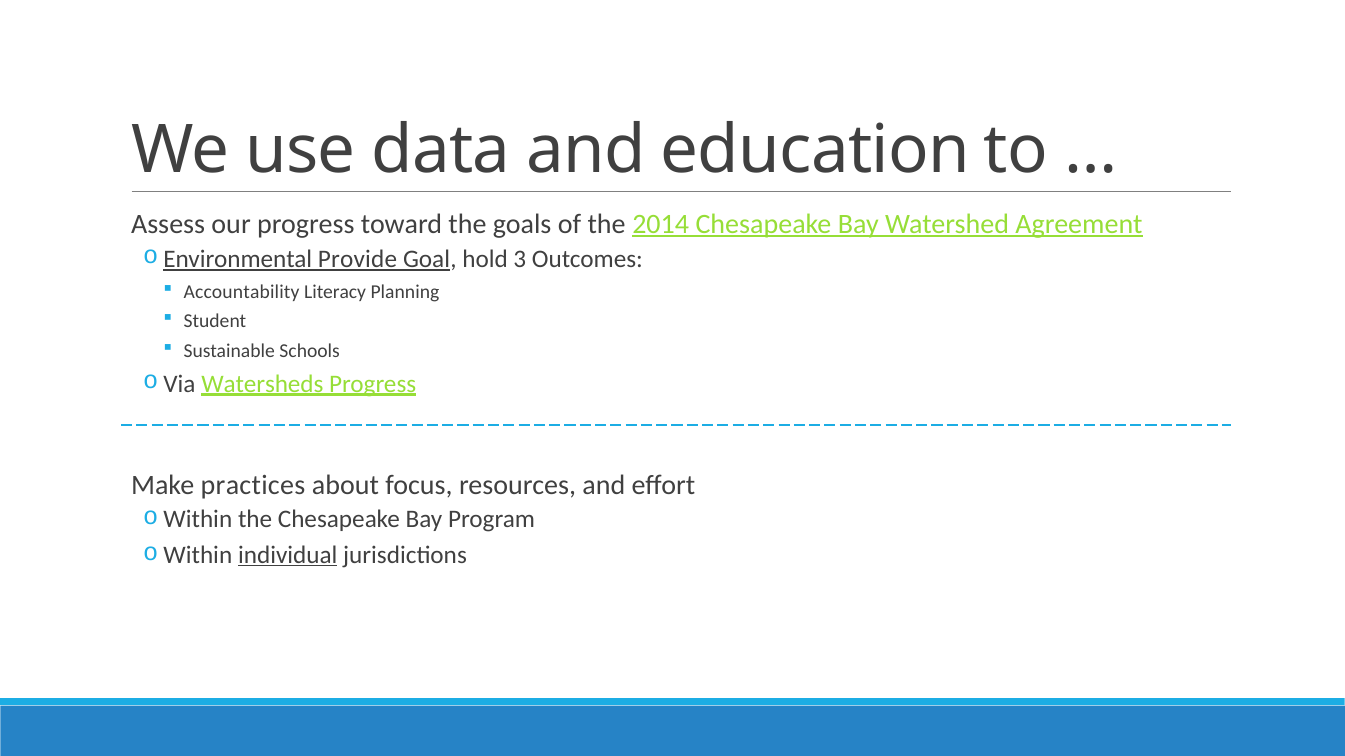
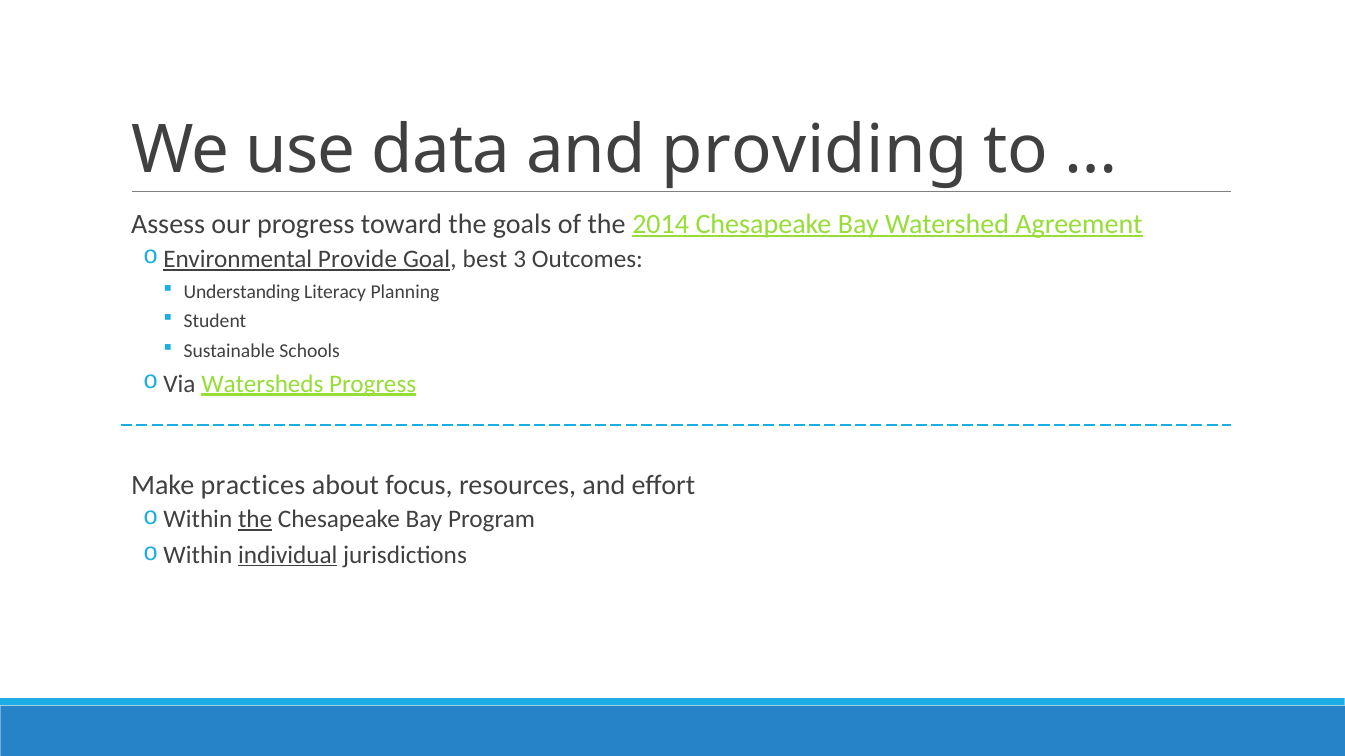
education: education -> providing
hold: hold -> best
Accountability: Accountability -> Understanding
the at (255, 520) underline: none -> present
